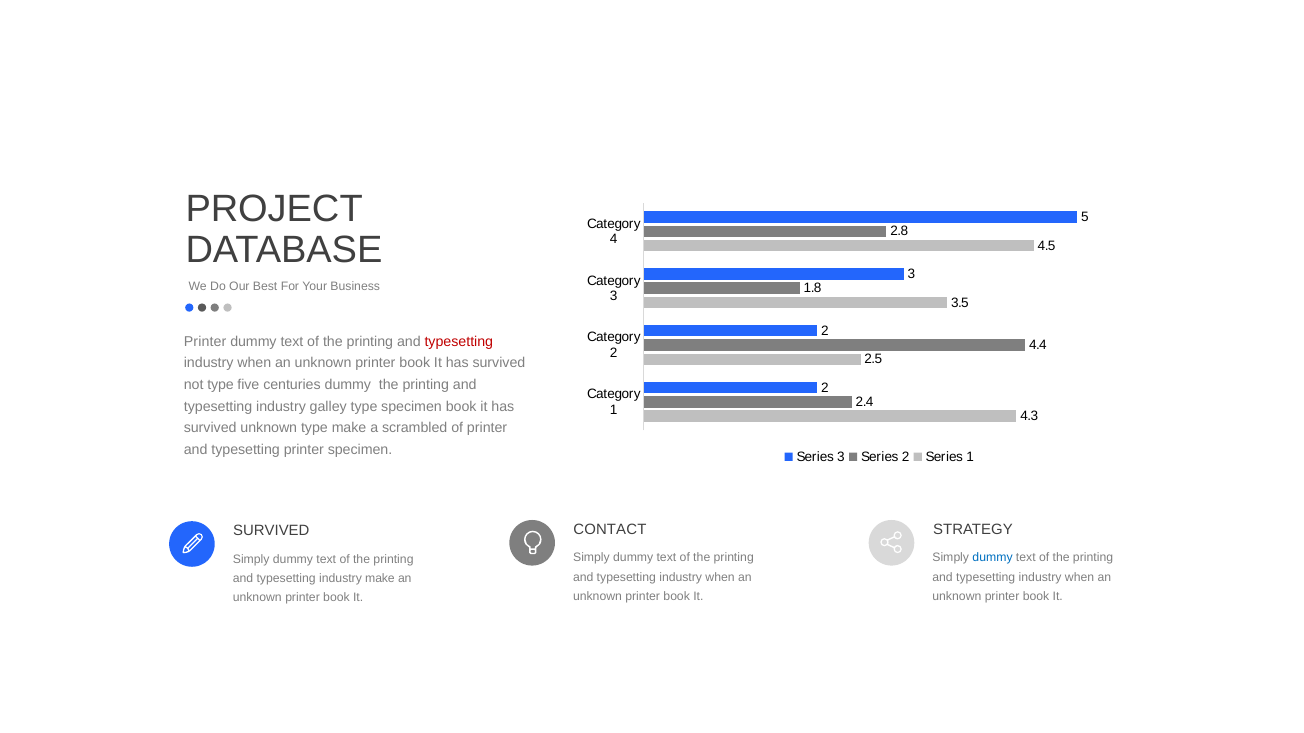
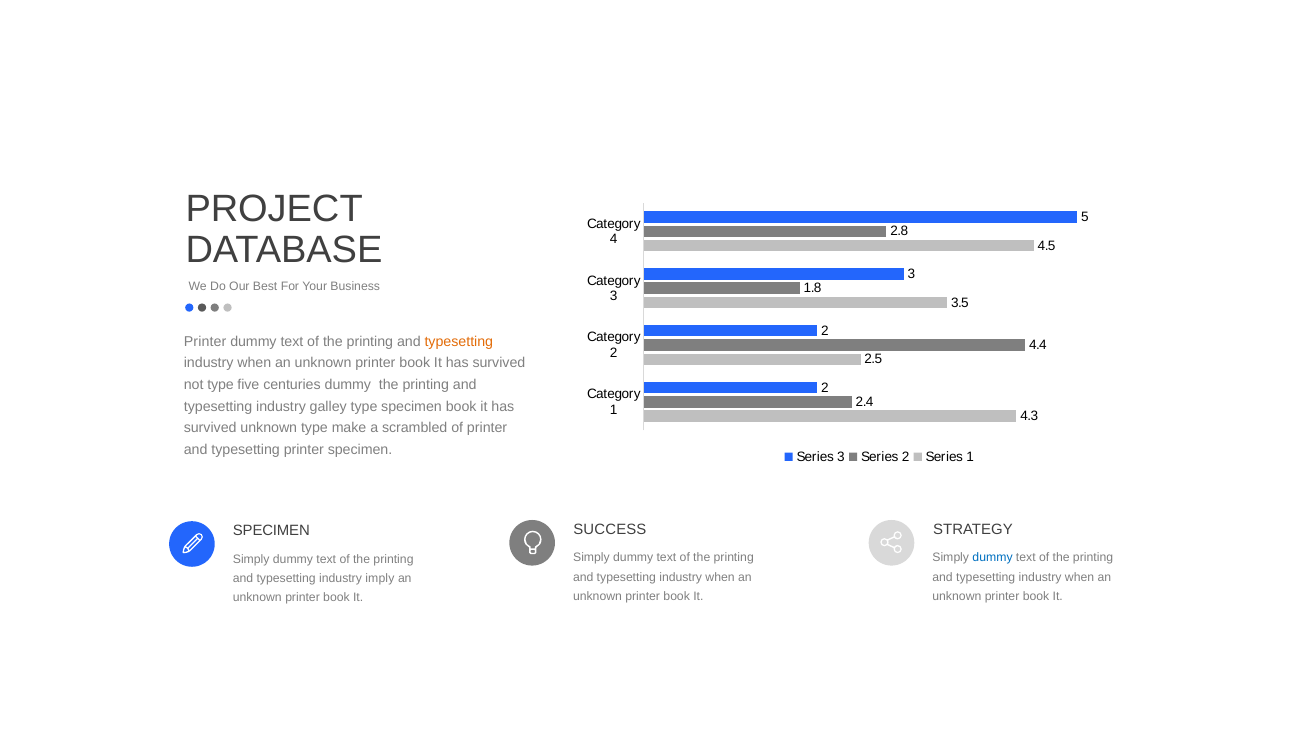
typesetting at (459, 342) colour: red -> orange
CONTACT: CONTACT -> SUCCESS
SURVIVED at (271, 531): SURVIVED -> SPECIMEN
industry make: make -> imply
